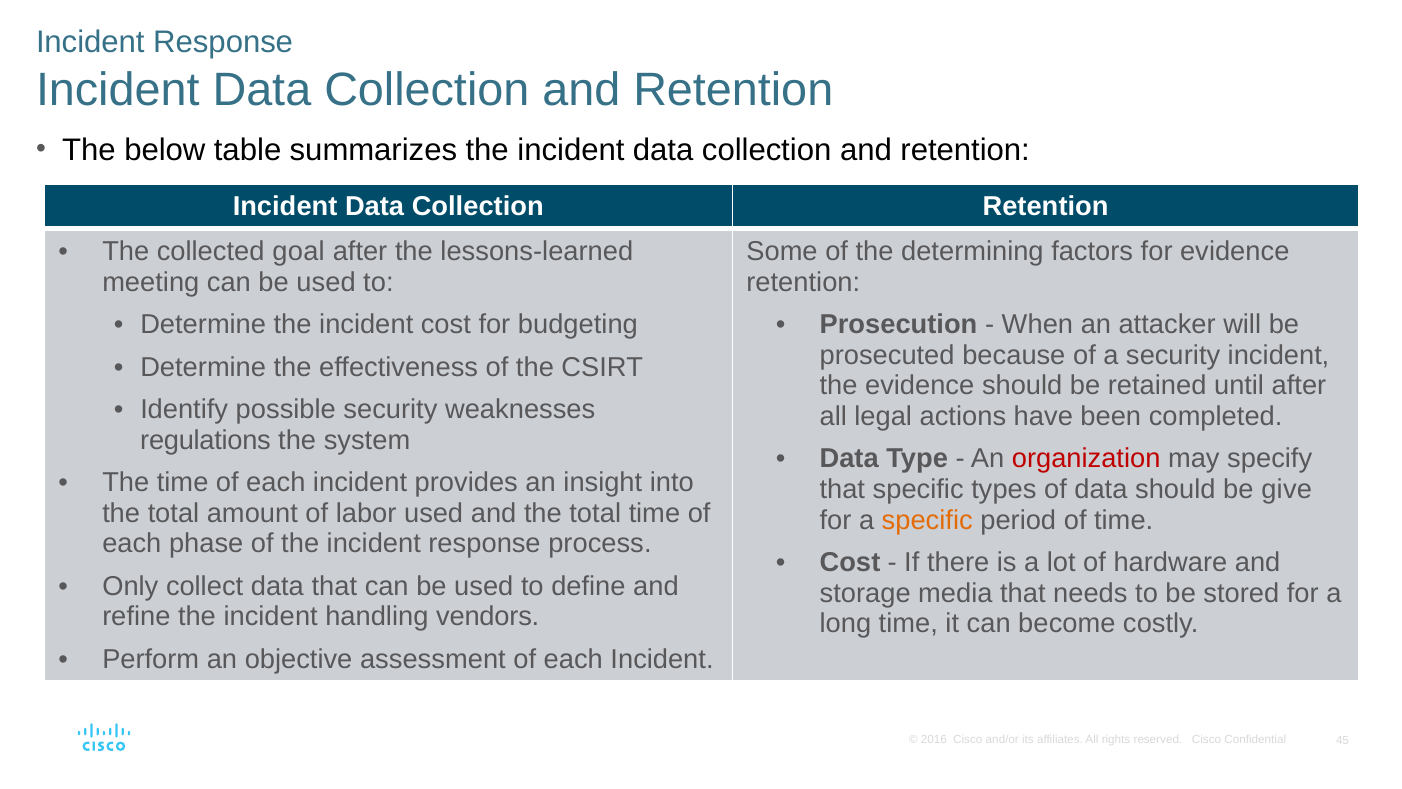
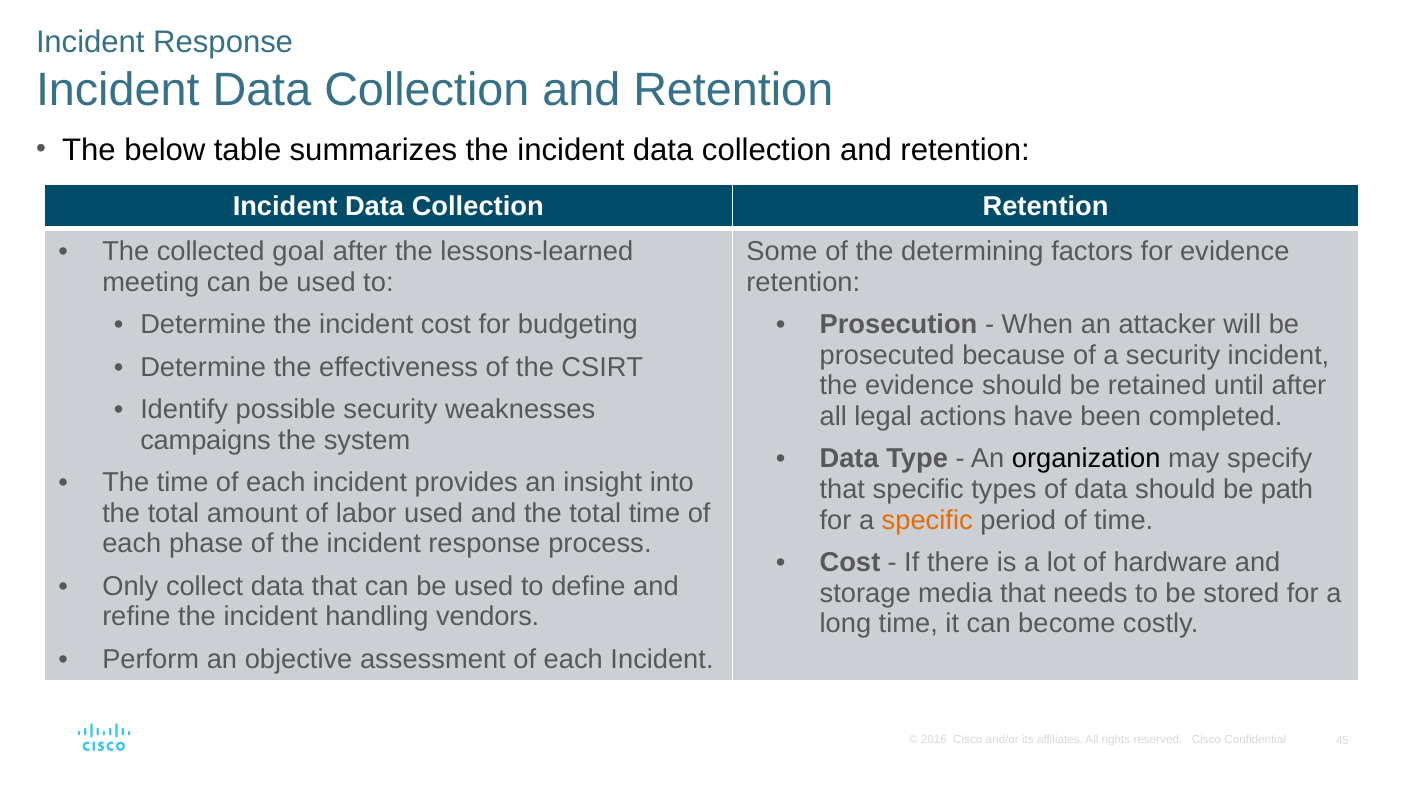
regulations: regulations -> campaigns
organization colour: red -> black
give: give -> path
